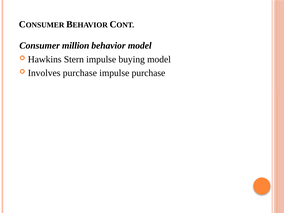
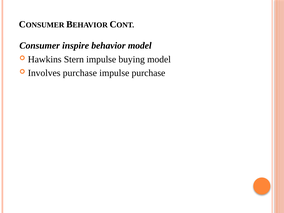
million: million -> inspire
